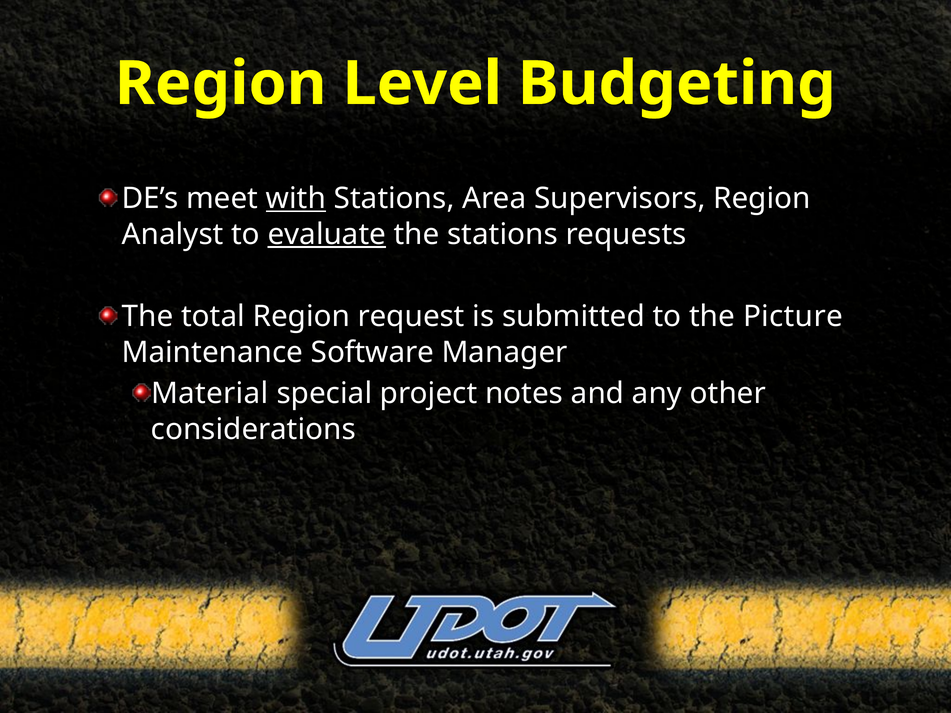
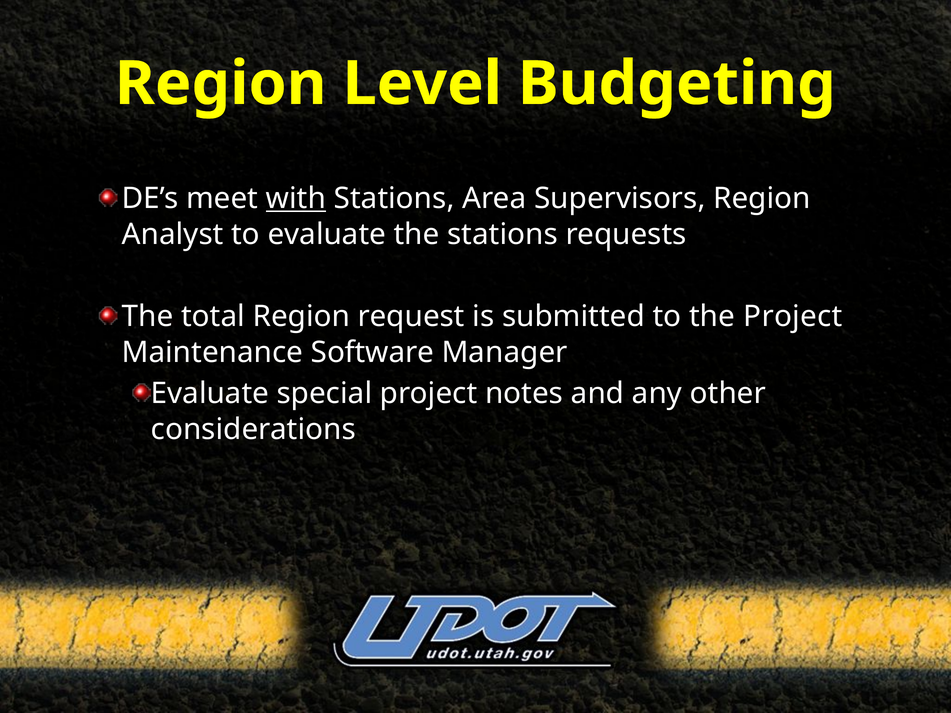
evaluate at (327, 234) underline: present -> none
the Picture: Picture -> Project
Material at (210, 394): Material -> Evaluate
